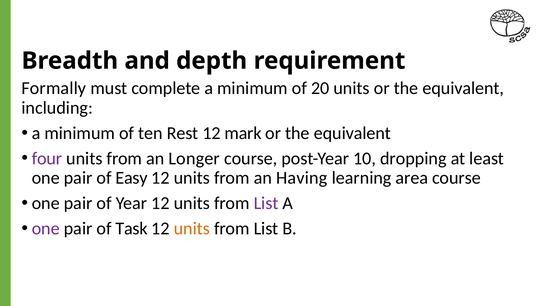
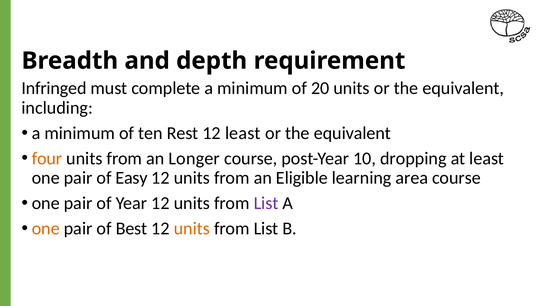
Formally: Formally -> Infringed
12 mark: mark -> least
four colour: purple -> orange
Having: Having -> Eligible
one at (46, 228) colour: purple -> orange
Task: Task -> Best
